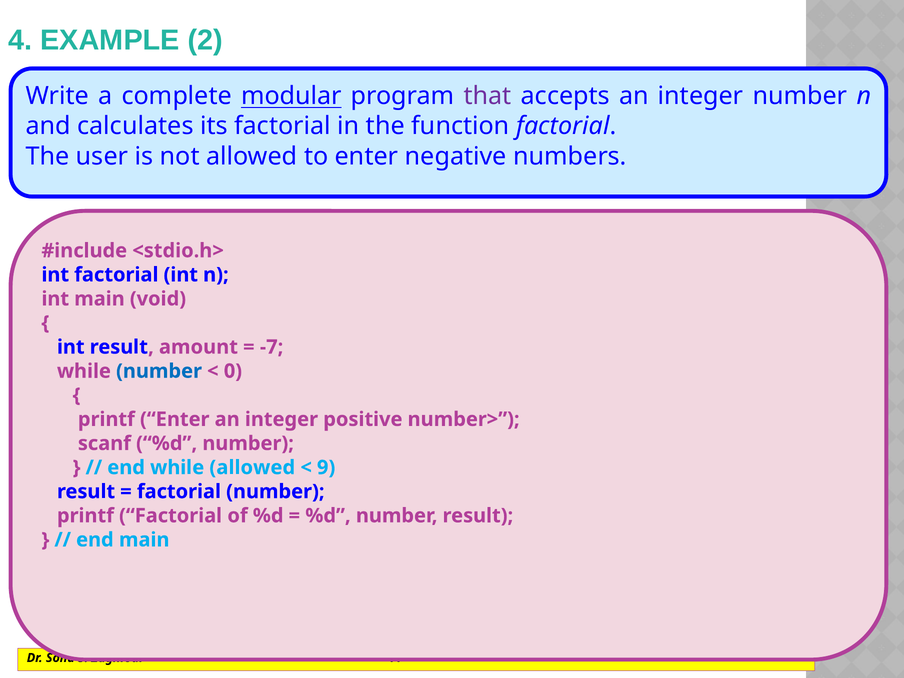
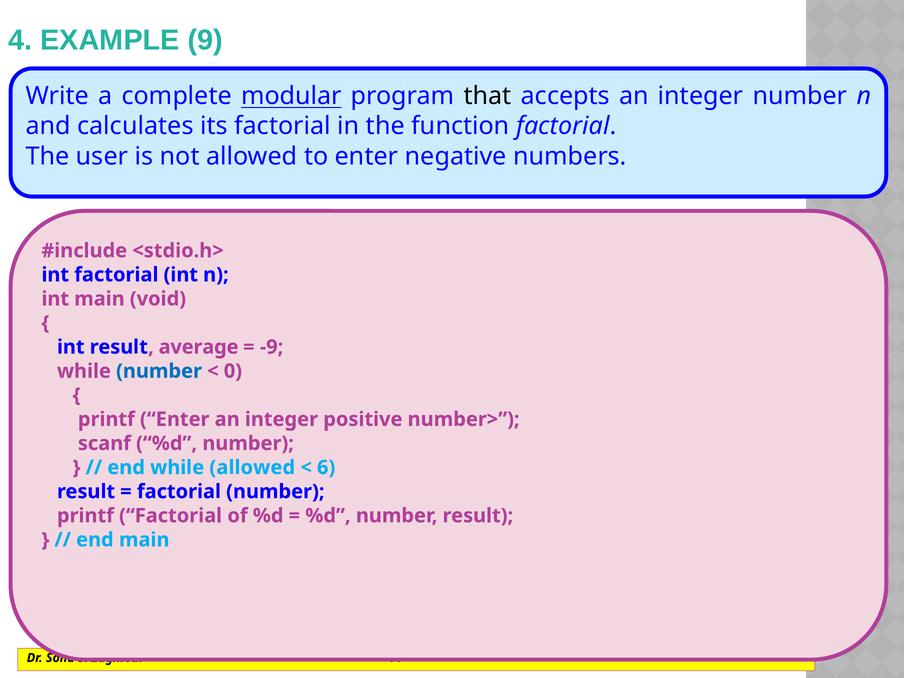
2: 2 -> 9
that colour: purple -> black
amount: amount -> average
-7: -7 -> -9
9: 9 -> 6
